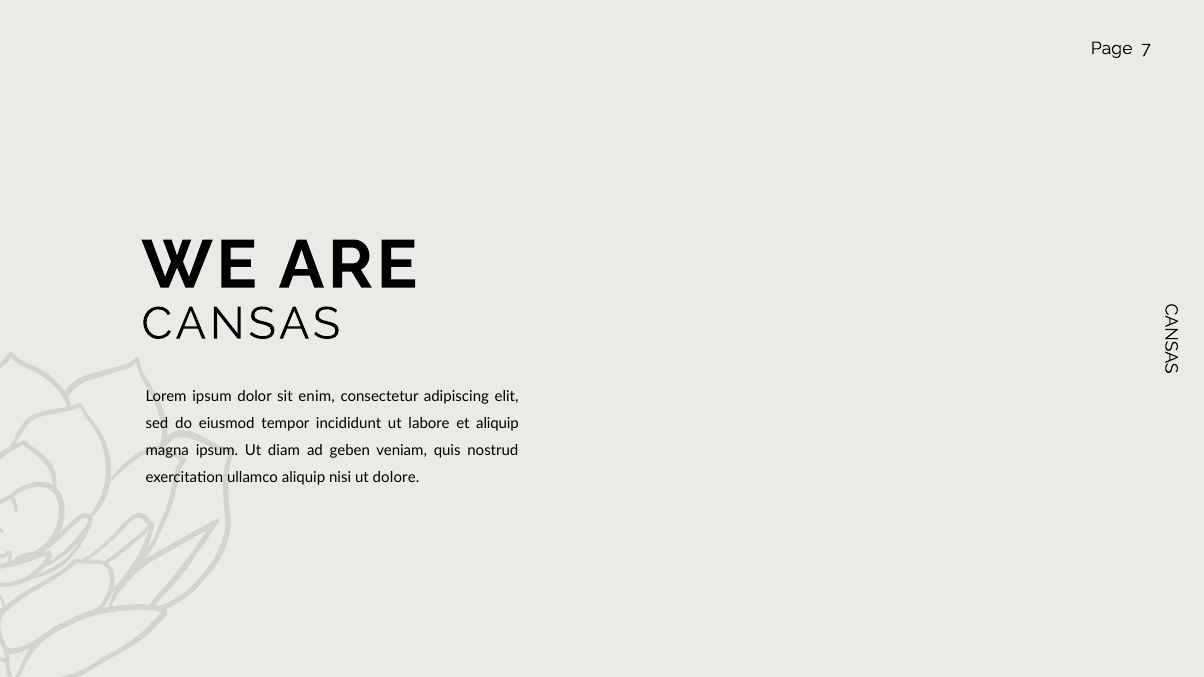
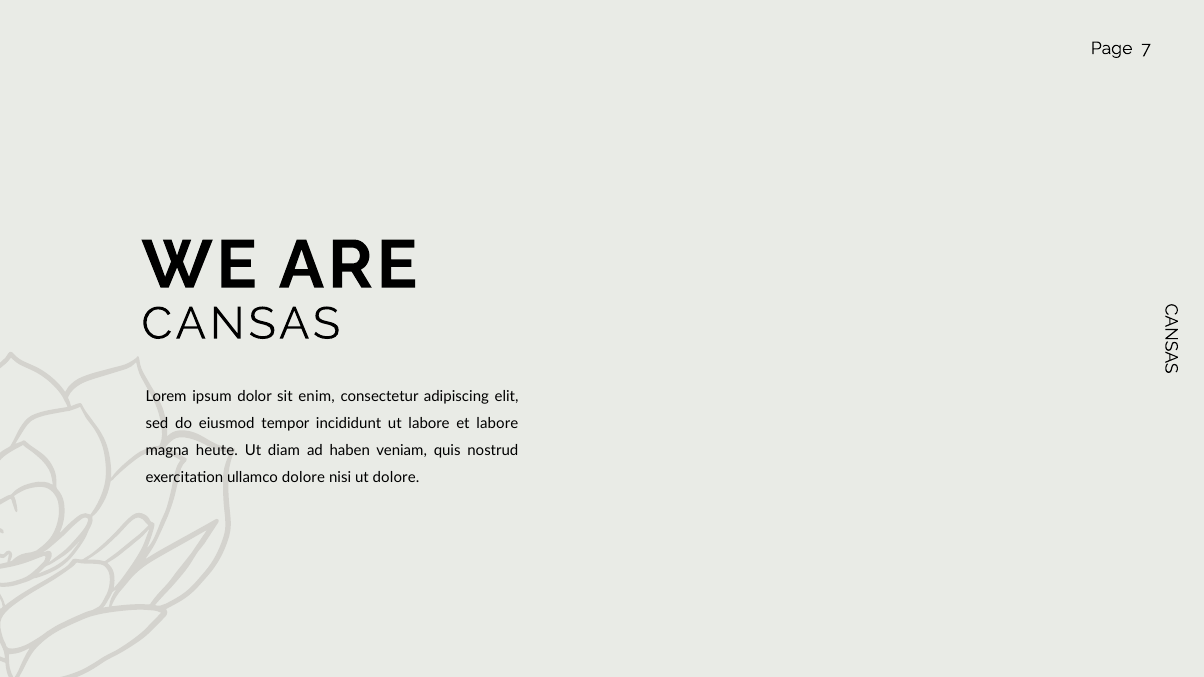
et aliquip: aliquip -> labore
magna ipsum: ipsum -> heute
geben: geben -> haben
ullamco aliquip: aliquip -> dolore
